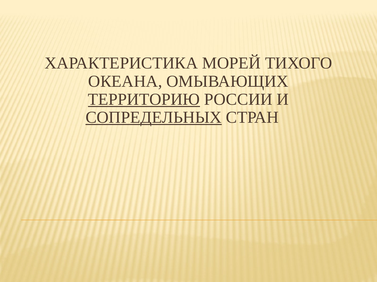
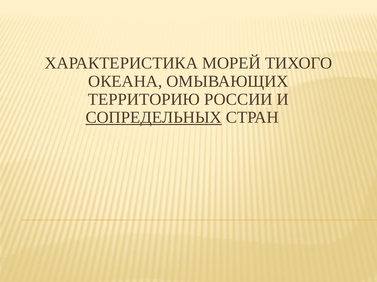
ТЕРРИТОРИЮ underline: present -> none
